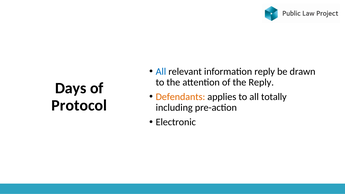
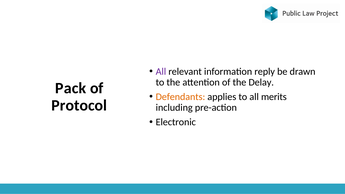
All at (161, 72) colour: blue -> purple
the Reply: Reply -> Delay
Days: Days -> Pack
totally: totally -> merits
